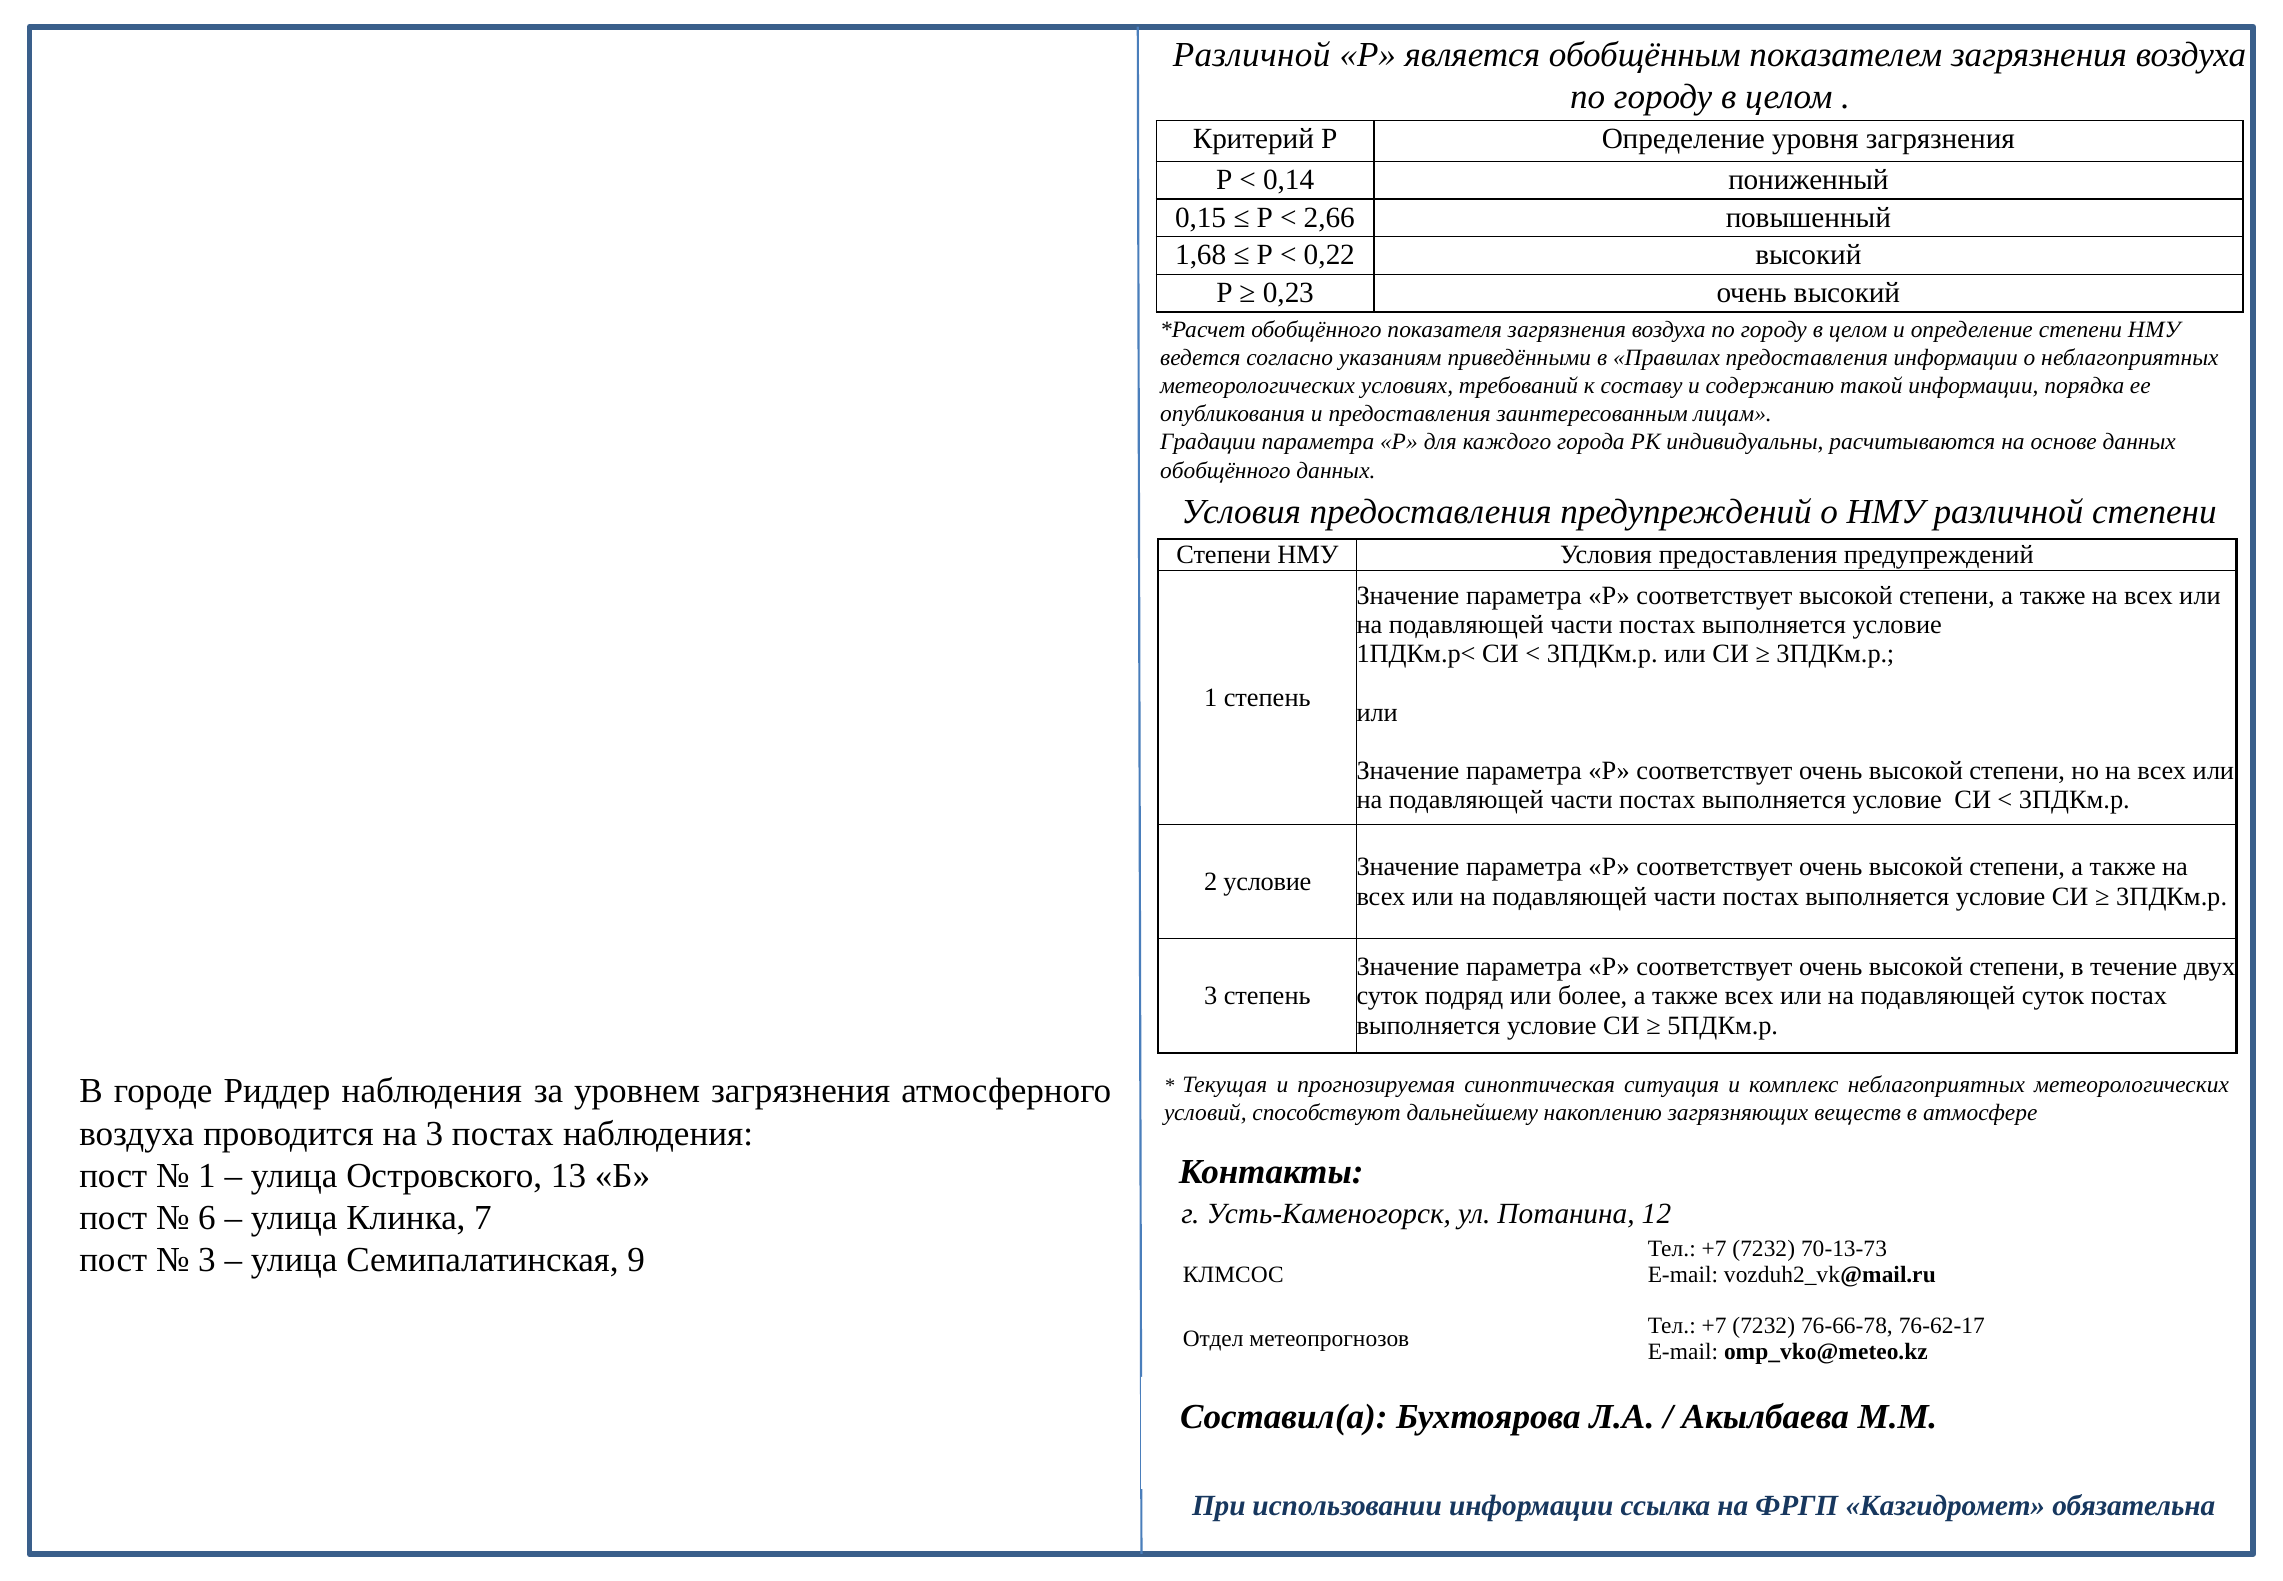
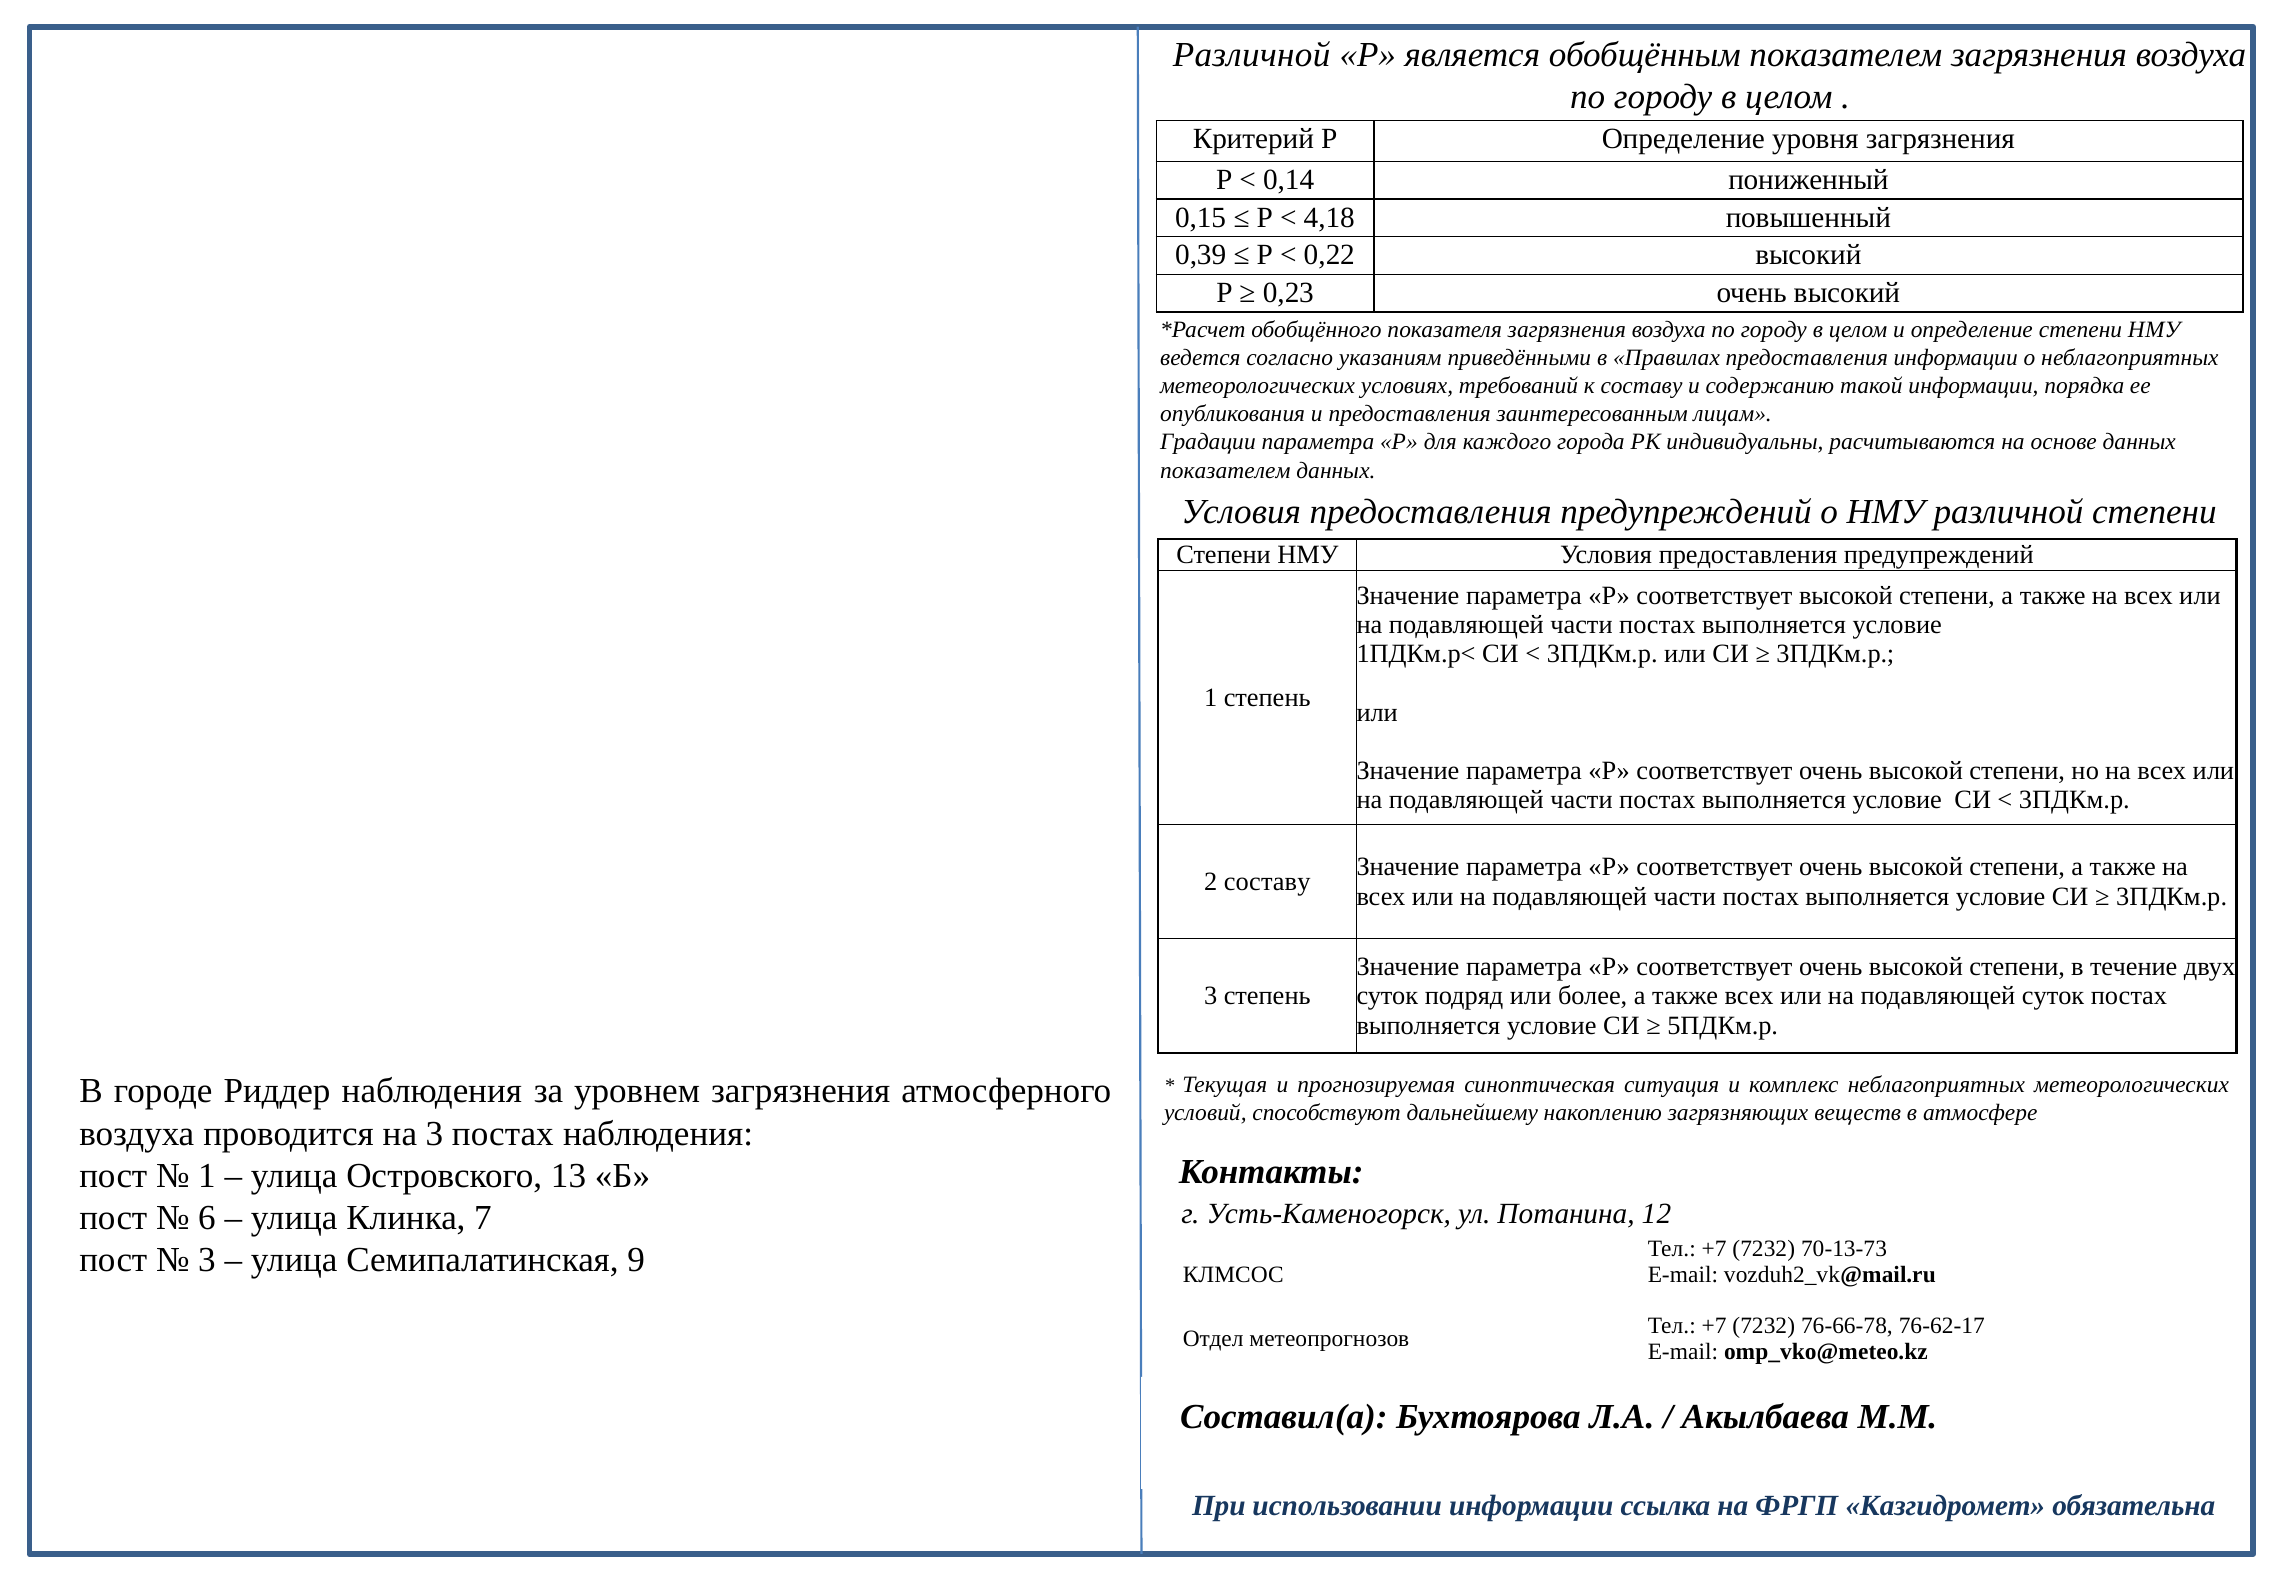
2,66: 2,66 -> 4,18
1,68: 1,68 -> 0,39
обобщённого at (1225, 470): обобщённого -> показателем
2 условие: условие -> составу
